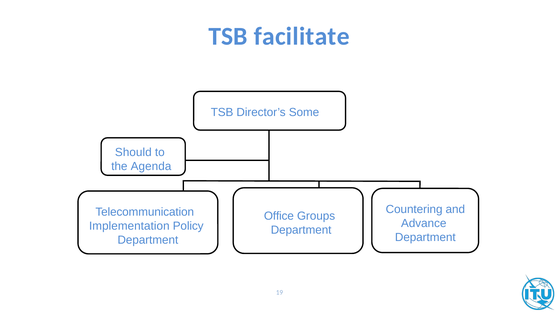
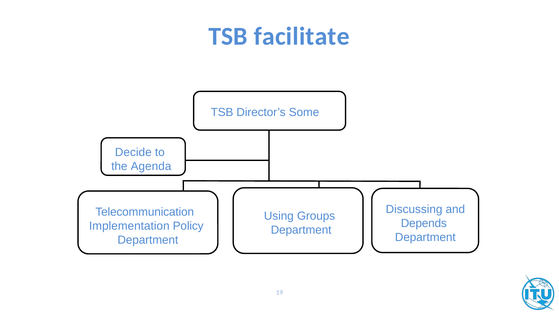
Should: Should -> Decide
Countering: Countering -> Discussing
Office: Office -> Using
Advance: Advance -> Depends
